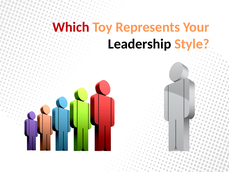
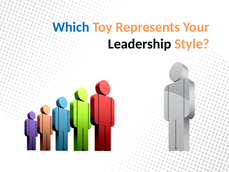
Which colour: red -> blue
